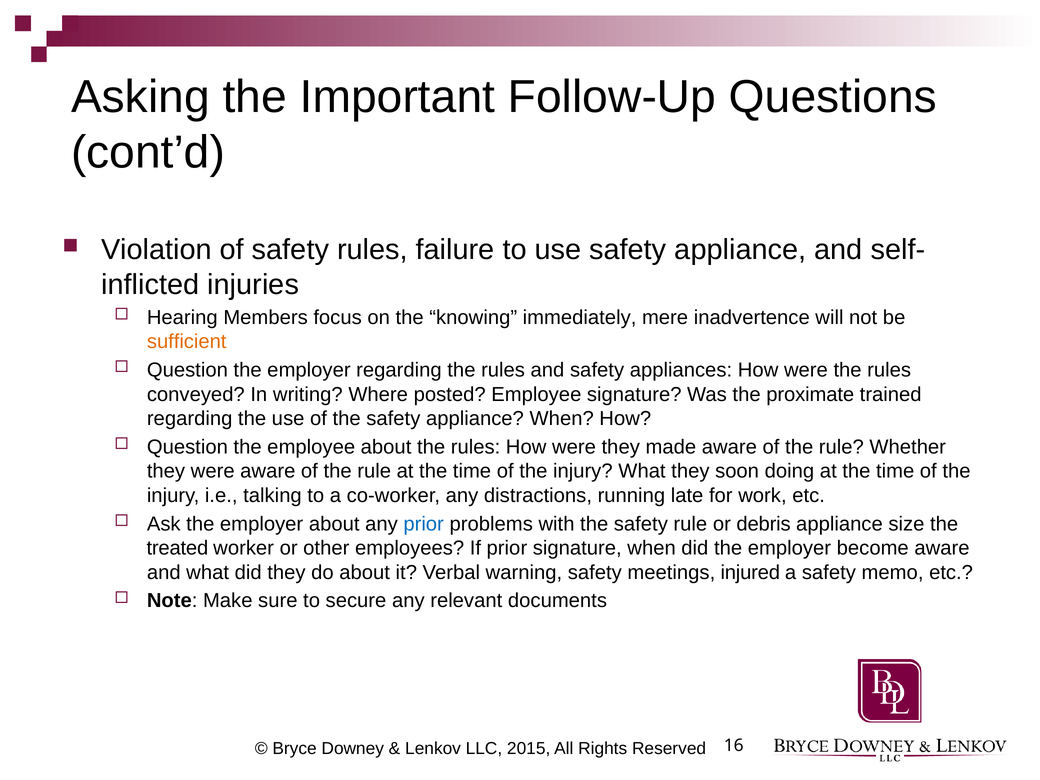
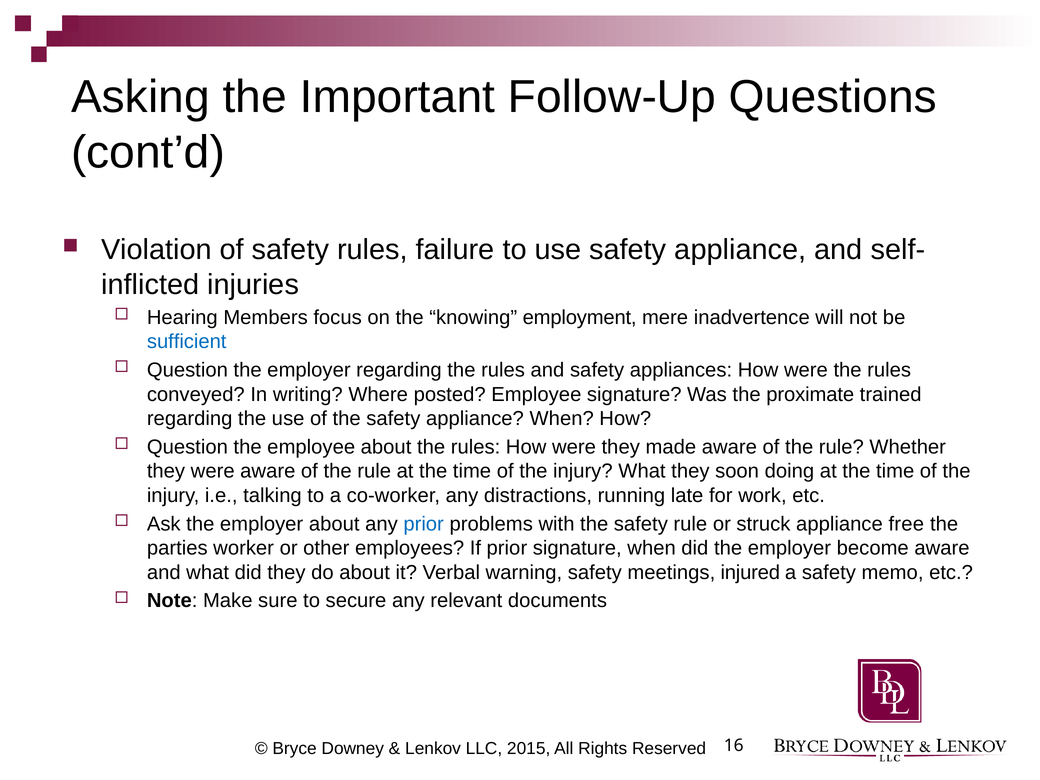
immediately: immediately -> employment
sufficient colour: orange -> blue
debris: debris -> struck
size: size -> free
treated: treated -> parties
